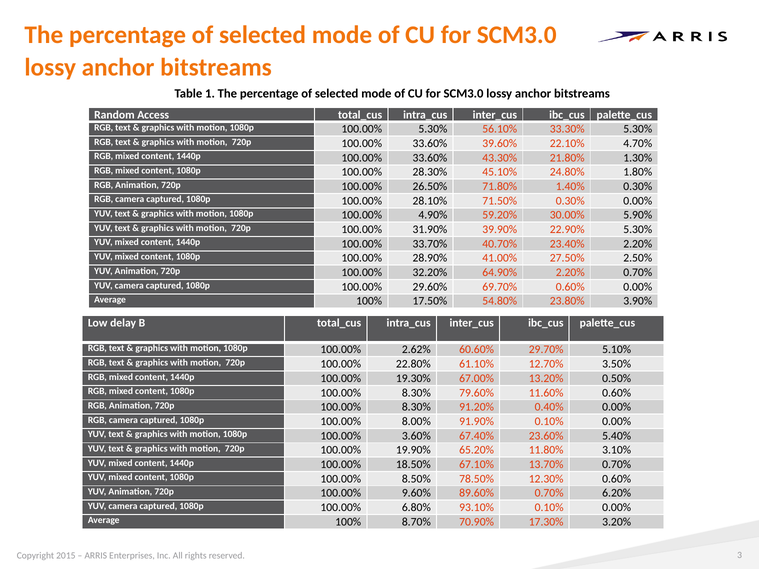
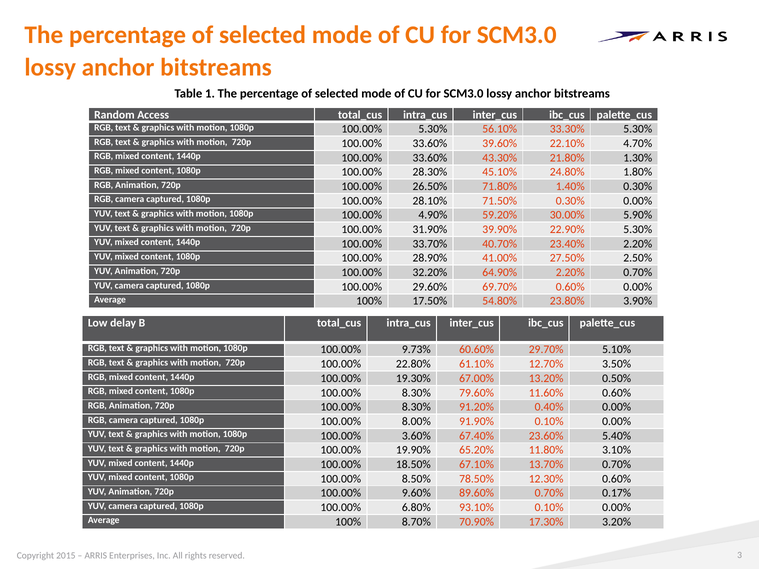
2.62%: 2.62% -> 9.73%
6.20%: 6.20% -> 0.17%
